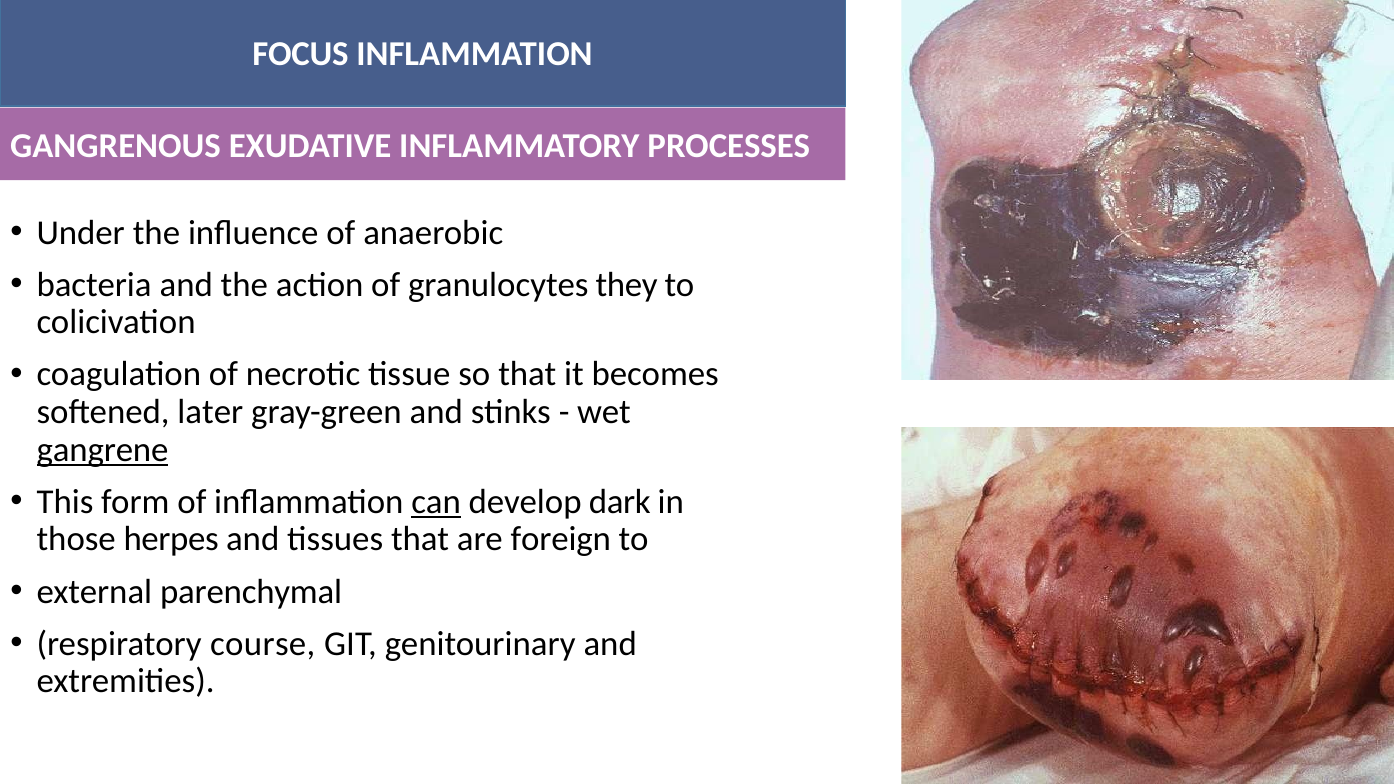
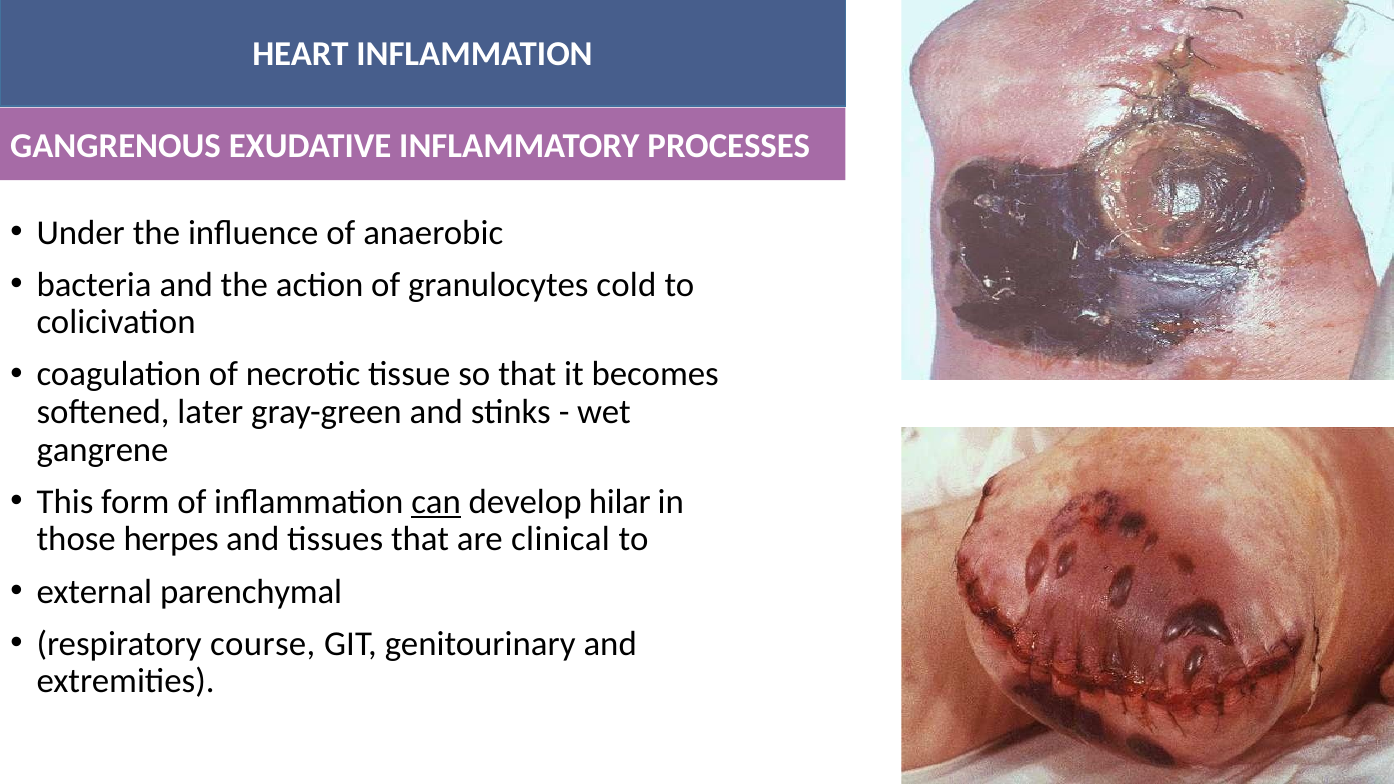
FOCUS: FOCUS -> HEART
they: they -> cold
gangrene underline: present -> none
dark: dark -> hilar
foreign: foreign -> clinical
